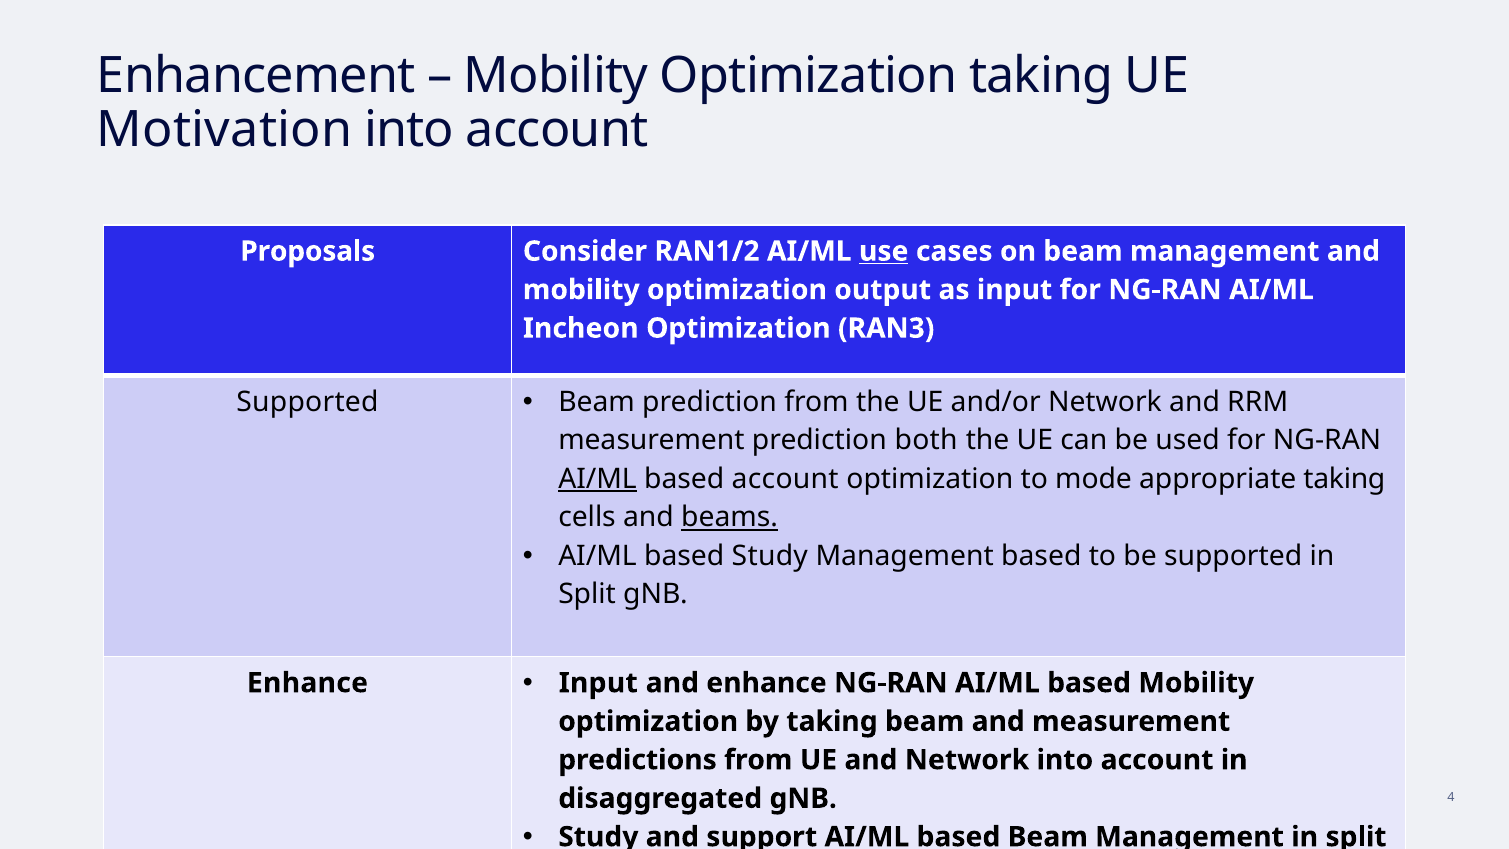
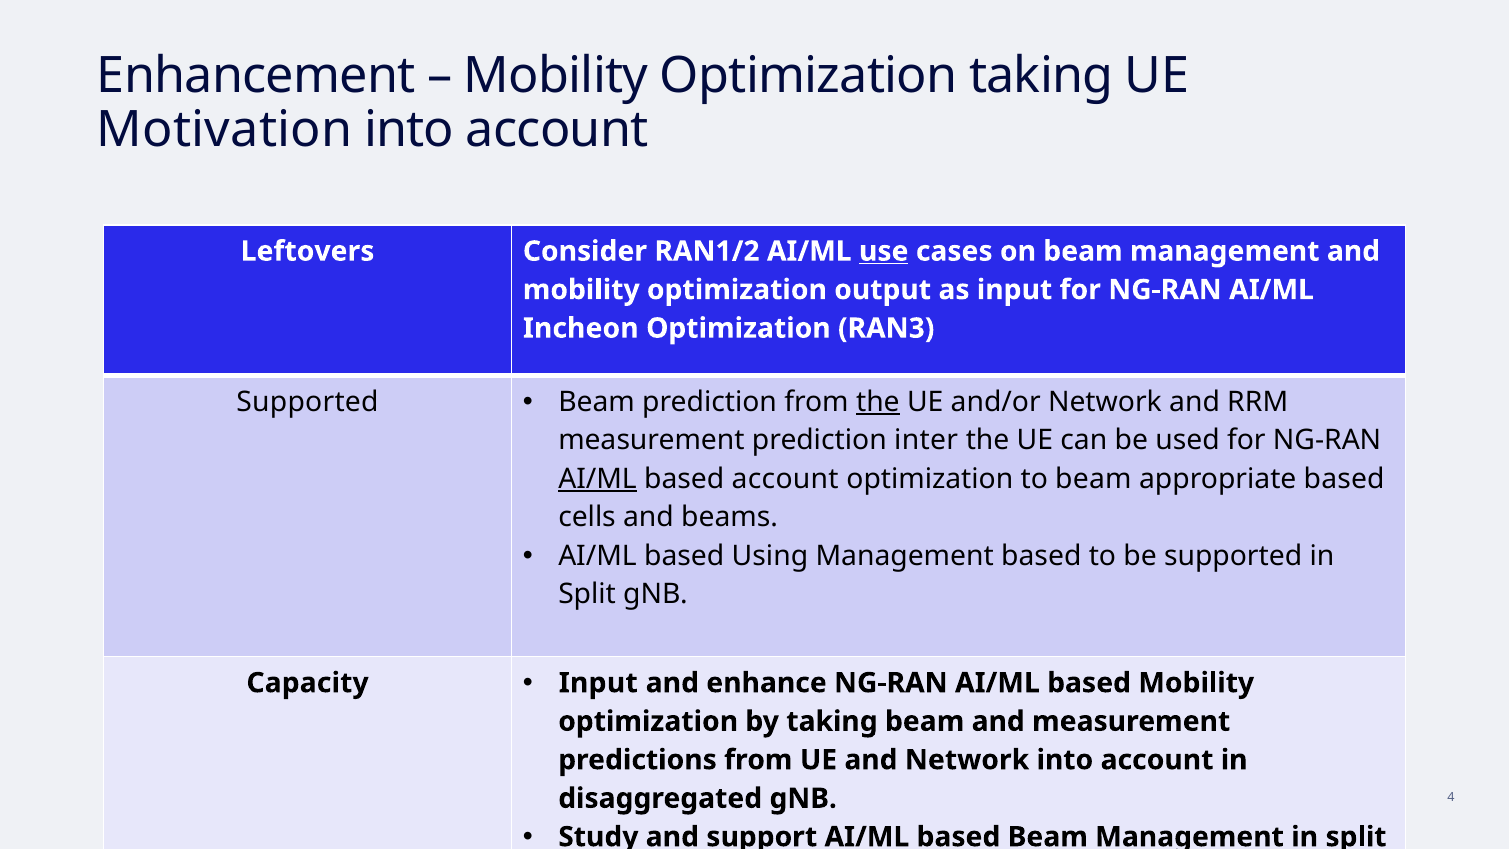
Proposals: Proposals -> Leftovers
the at (878, 402) underline: none -> present
both: both -> inter
to mode: mode -> beam
appropriate taking: taking -> based
beams underline: present -> none
based Study: Study -> Using
Enhance at (307, 683): Enhance -> Capacity
